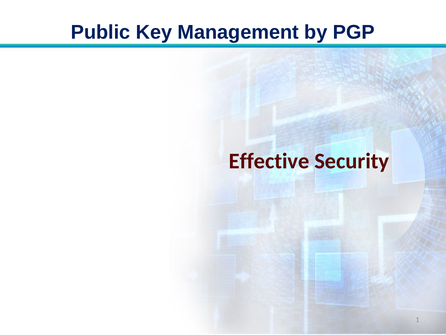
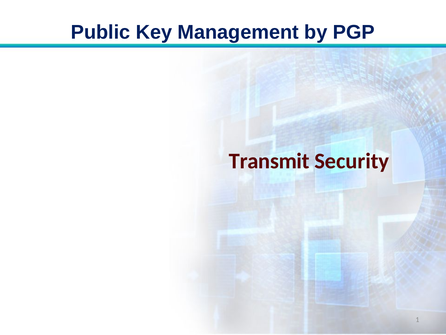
Effective: Effective -> Transmit
